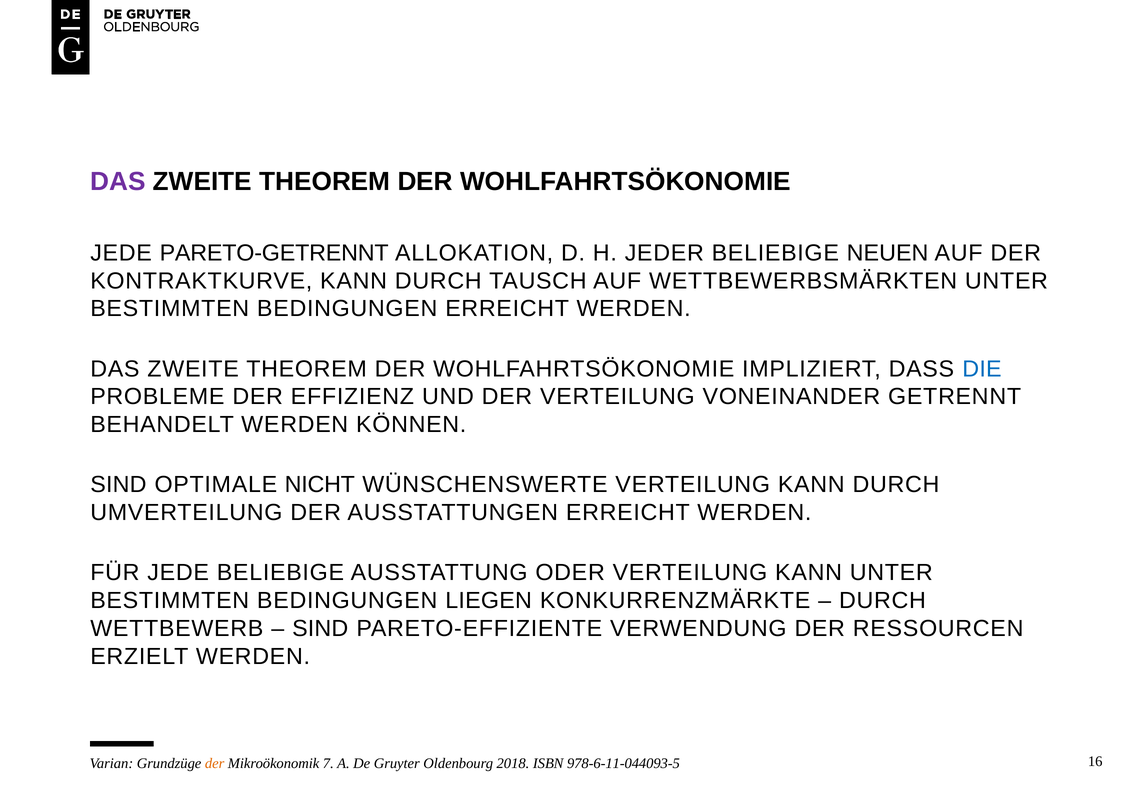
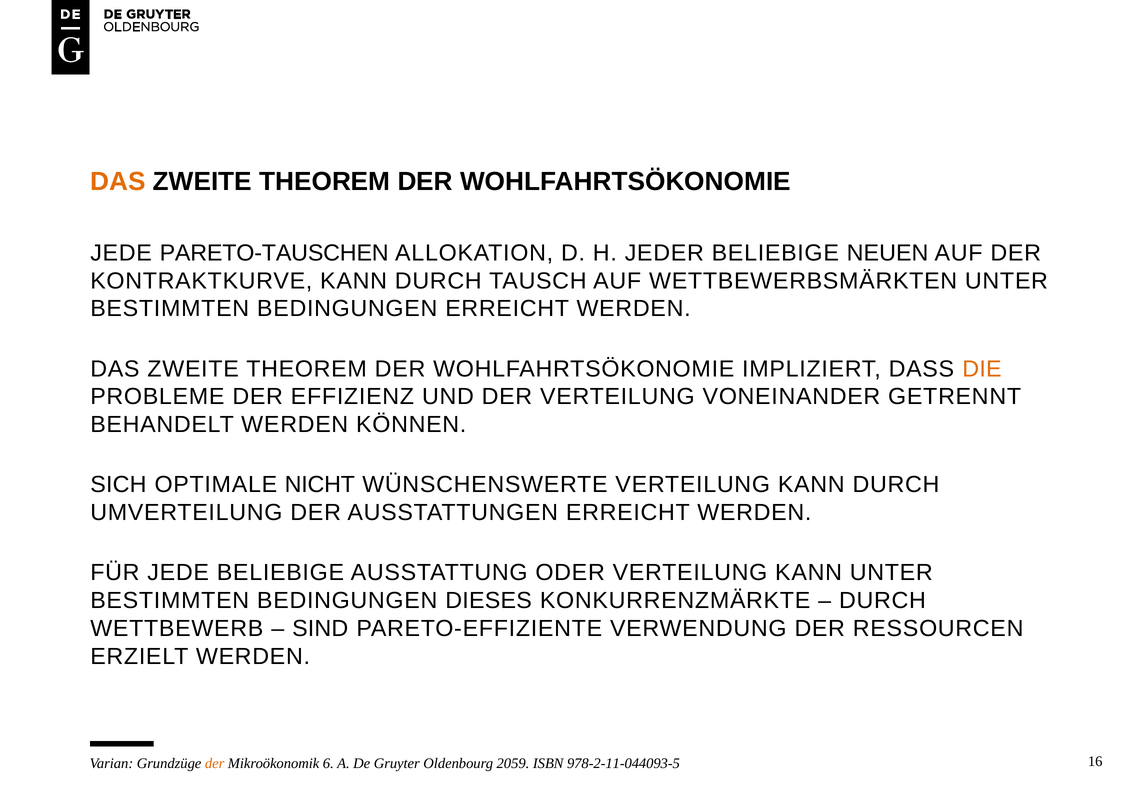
DAS at (118, 182) colour: purple -> orange
PARETO-GETRENNT: PARETO-GETRENNT -> PARETO-TAUSCHEN
DIE colour: blue -> orange
SIND at (118, 485): SIND -> SICH
LIEGEN: LIEGEN -> DIESES
7: 7 -> 6
2018: 2018 -> 2059
978-6-11-044093-5: 978-6-11-044093-5 -> 978-2-11-044093-5
